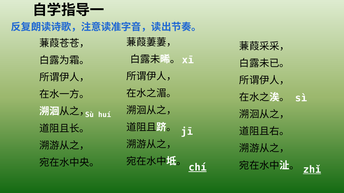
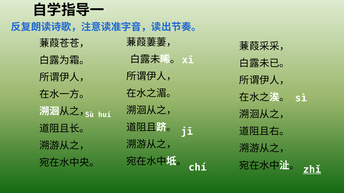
chí underline: present -> none
